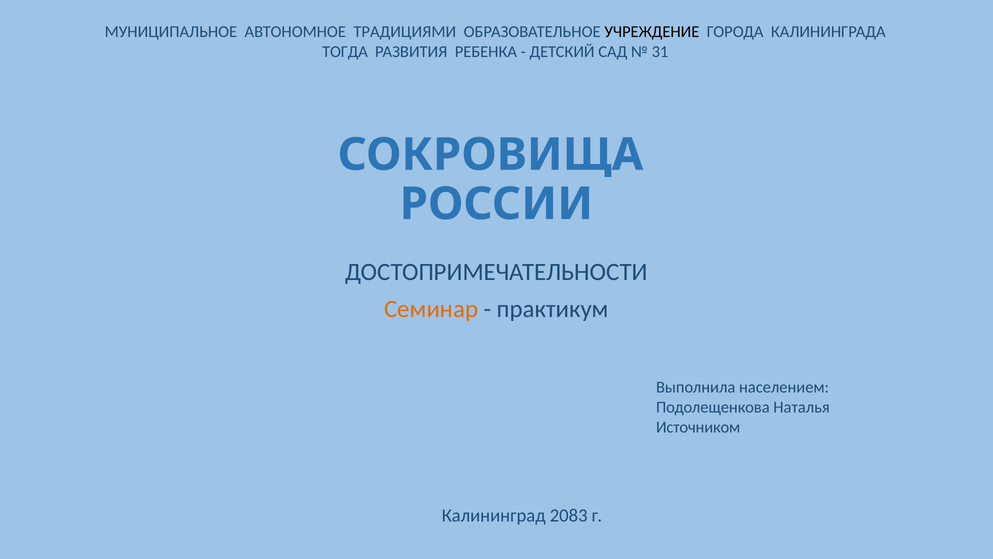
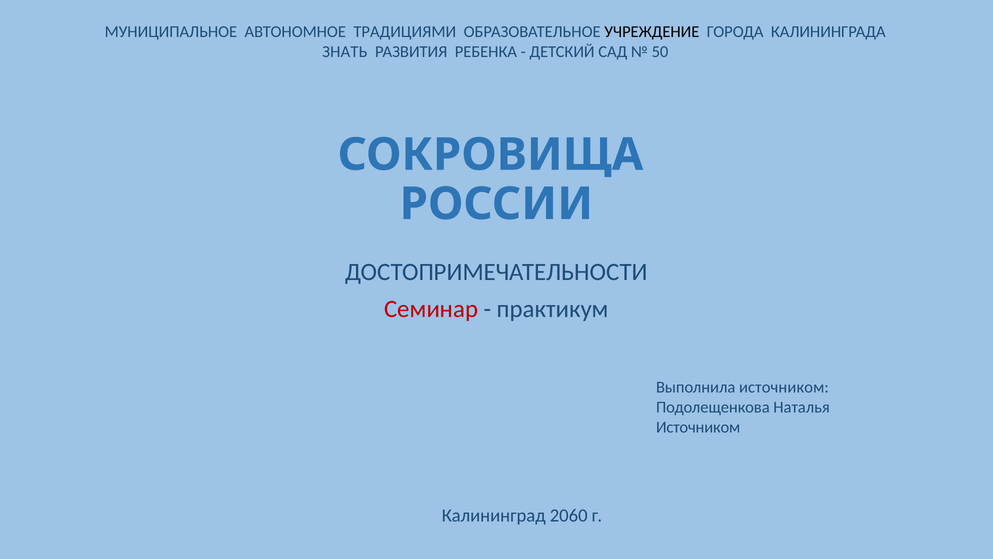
ТОГДА: ТОГДА -> ЗНАТЬ
31: 31 -> 50
Семинар colour: orange -> red
Выполнила населением: населением -> источником
2083: 2083 -> 2060
